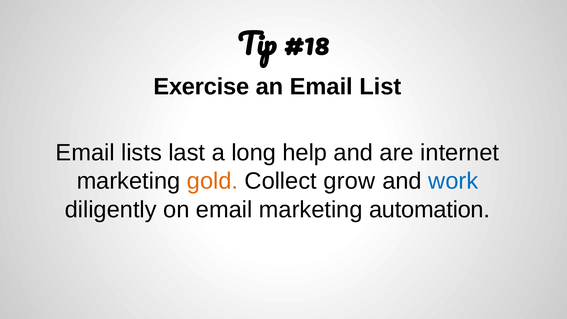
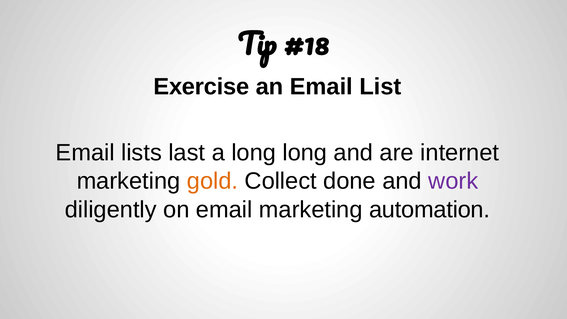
long help: help -> long
grow: grow -> done
work colour: blue -> purple
